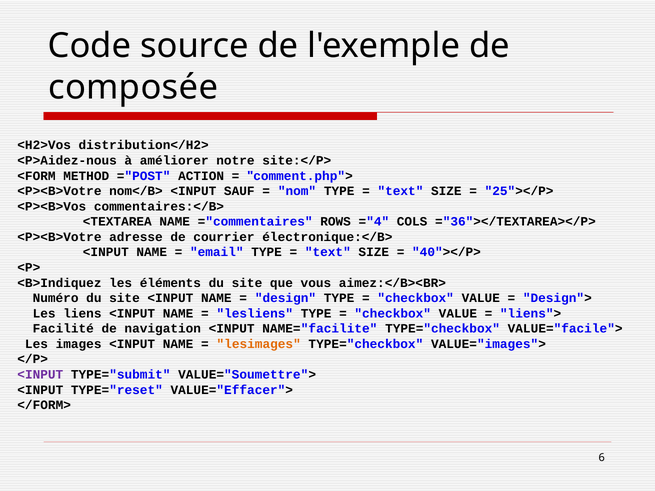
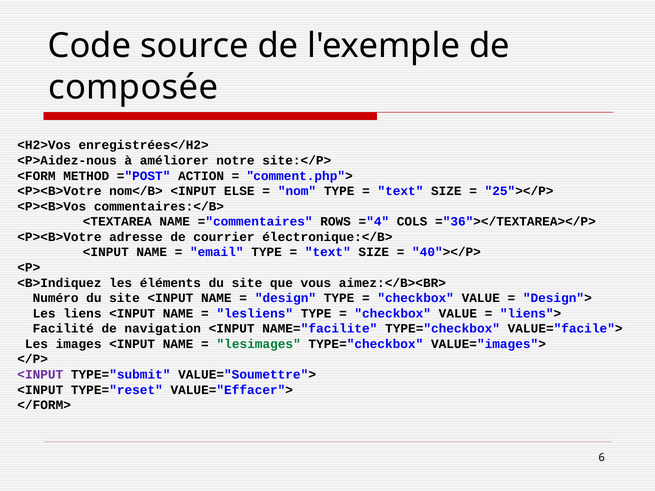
distribution</H2>: distribution</H2> -> enregistrées</H2>
SAUF: SAUF -> ELSE
lesimages colour: orange -> green
